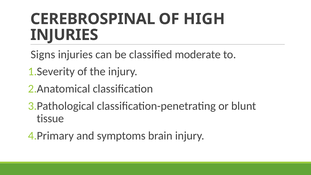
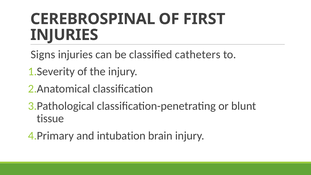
HIGH: HIGH -> FIRST
moderate: moderate -> catheters
symptoms: symptoms -> intubation
